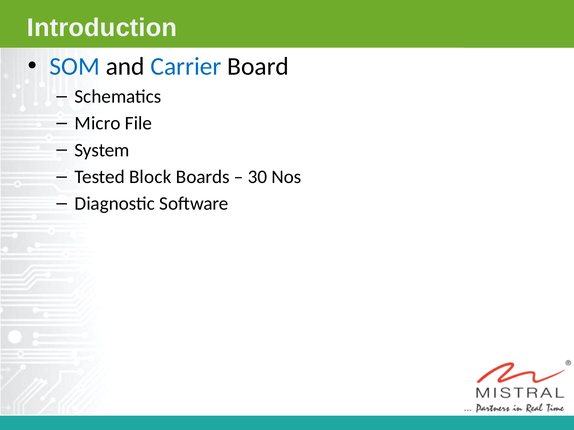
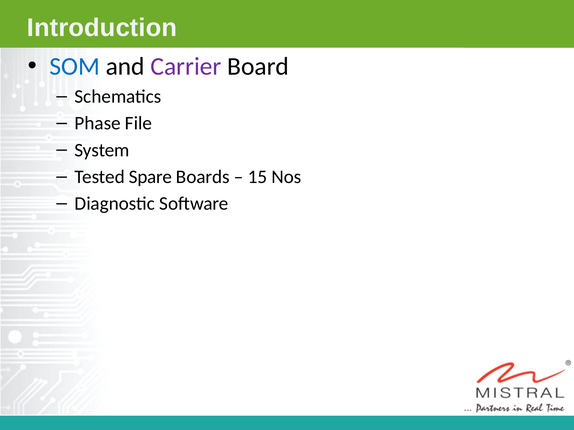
Carrier colour: blue -> purple
Micro: Micro -> Phase
Block: Block -> Spare
30: 30 -> 15
